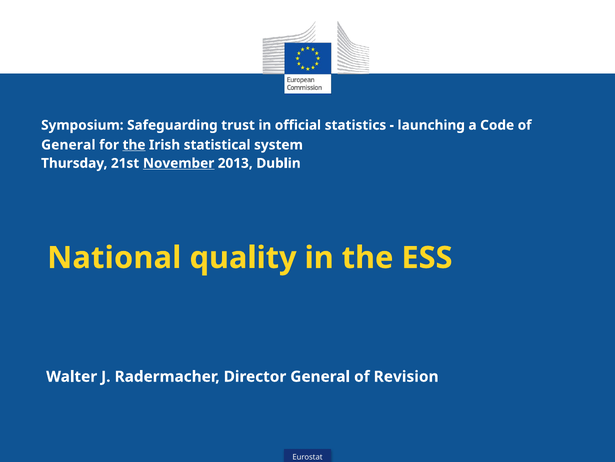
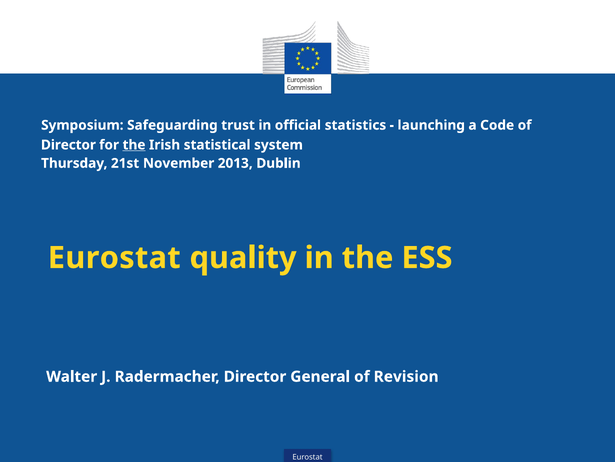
General at (68, 145): General -> Director
November underline: present -> none
National at (114, 257): National -> Eurostat
